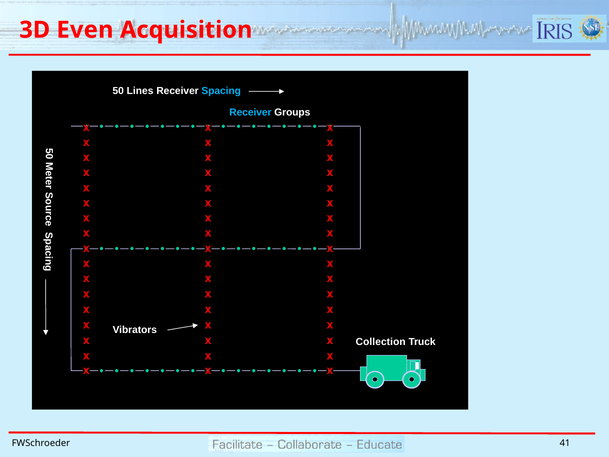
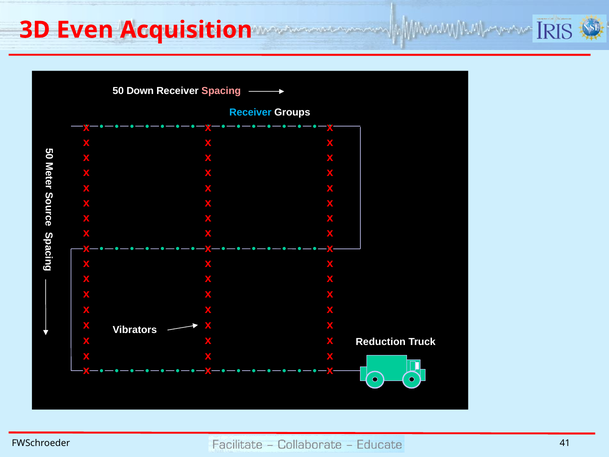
Lines: Lines -> Down
Spacing colour: light blue -> pink
Collection: Collection -> Reduction
